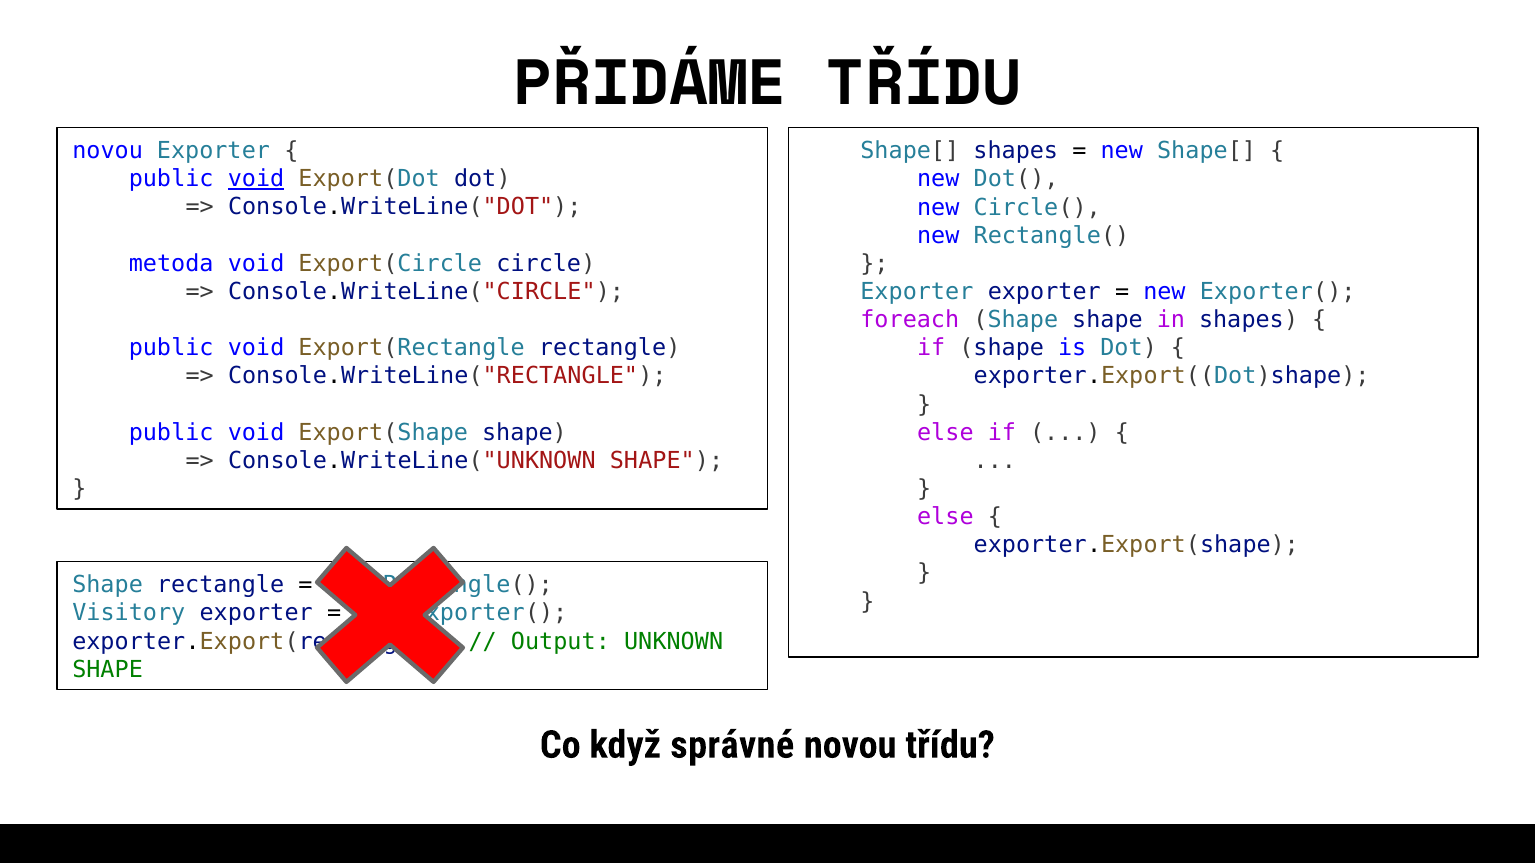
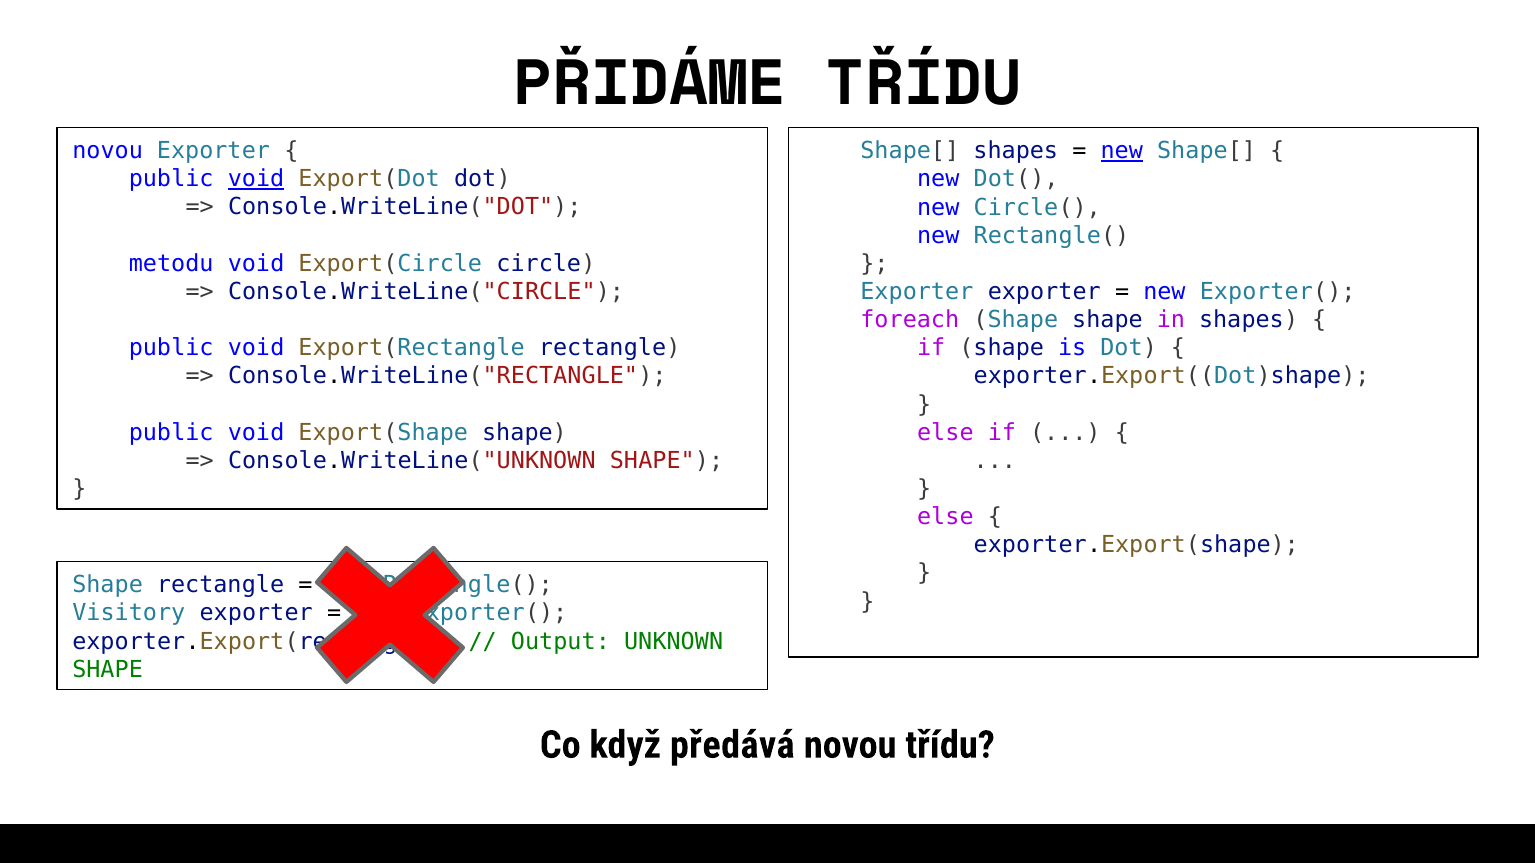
new at (1122, 151) underline: none -> present
metoda: metoda -> metodu
správné: správné -> předává
